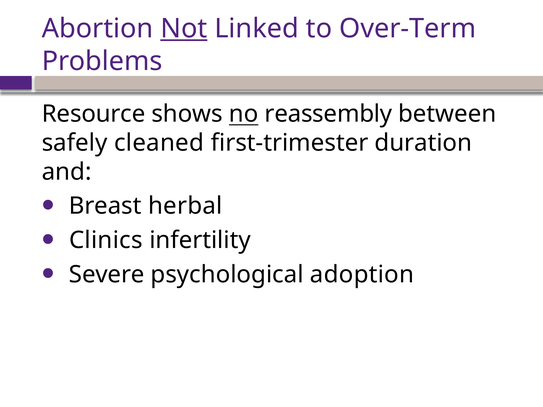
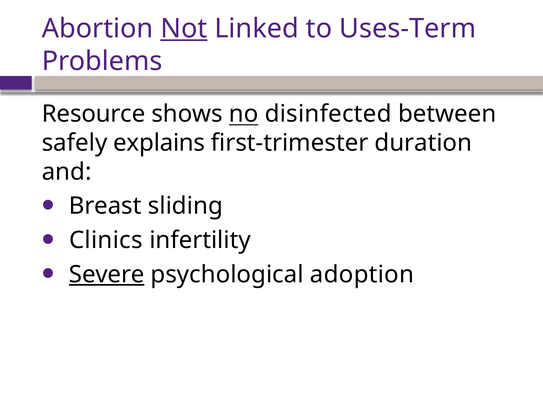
Over-Term: Over-Term -> Uses-Term
reassembly: reassembly -> disinfected
cleaned: cleaned -> explains
herbal: herbal -> sliding
Severe underline: none -> present
